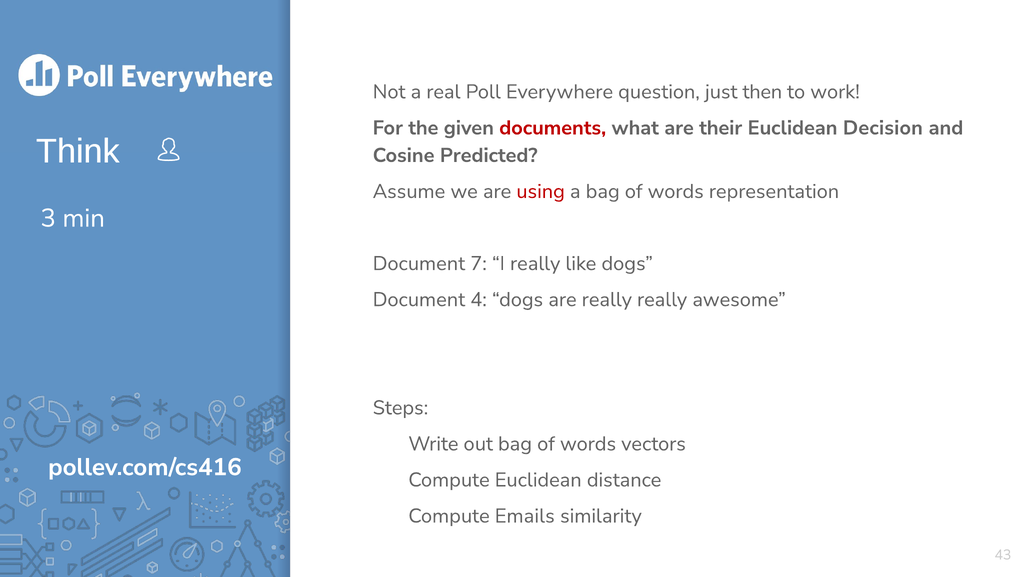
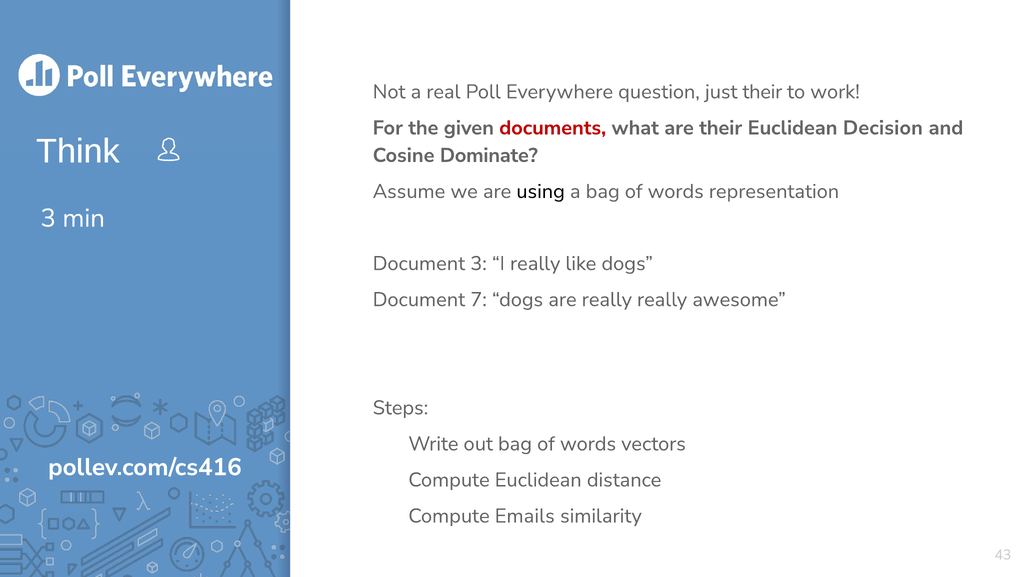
just then: then -> their
Predicted: Predicted -> Dominate
using colour: red -> black
Document 7: 7 -> 3
4: 4 -> 7
